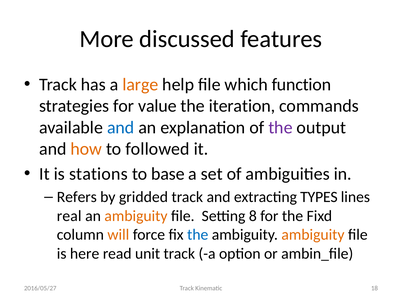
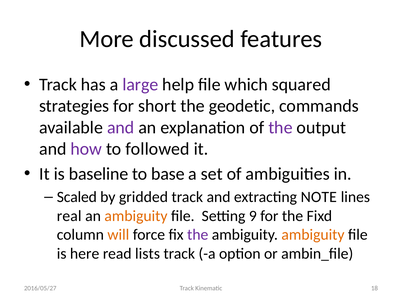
large colour: orange -> purple
function: function -> squared
value: value -> short
iteration: iteration -> geodetic
and at (121, 127) colour: blue -> purple
how colour: orange -> purple
stations: stations -> baseline
Refers: Refers -> Scaled
TYPES: TYPES -> NOTE
8: 8 -> 9
the at (198, 234) colour: blue -> purple
unit: unit -> lists
